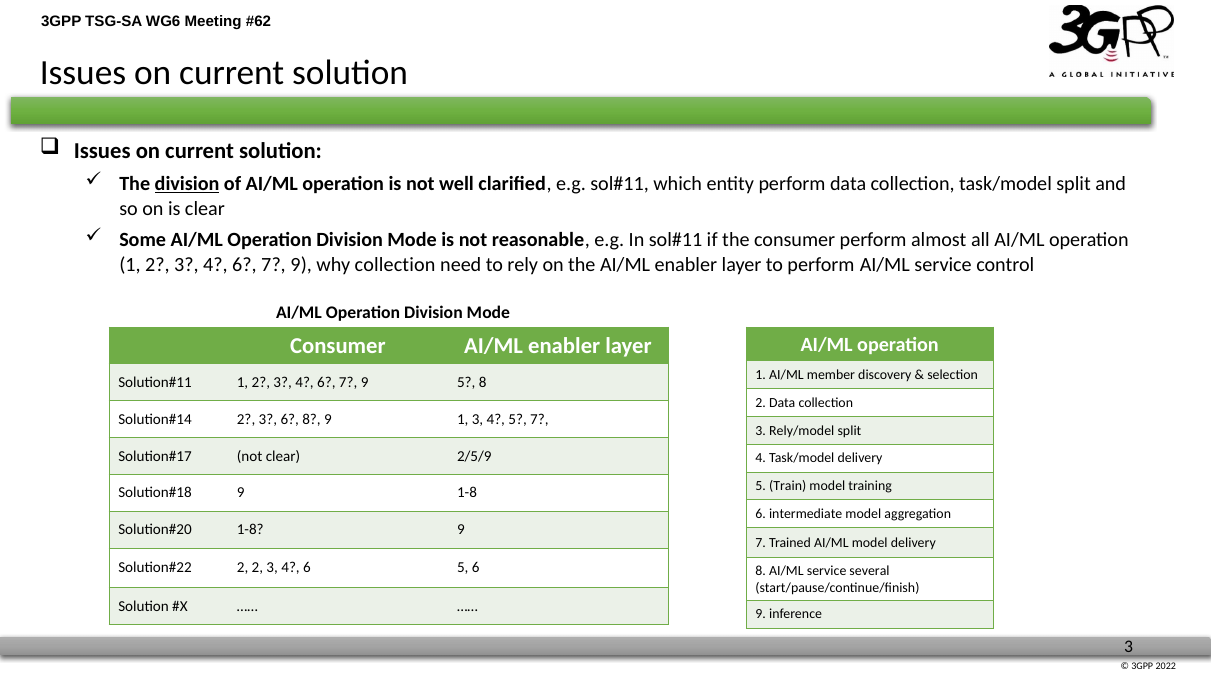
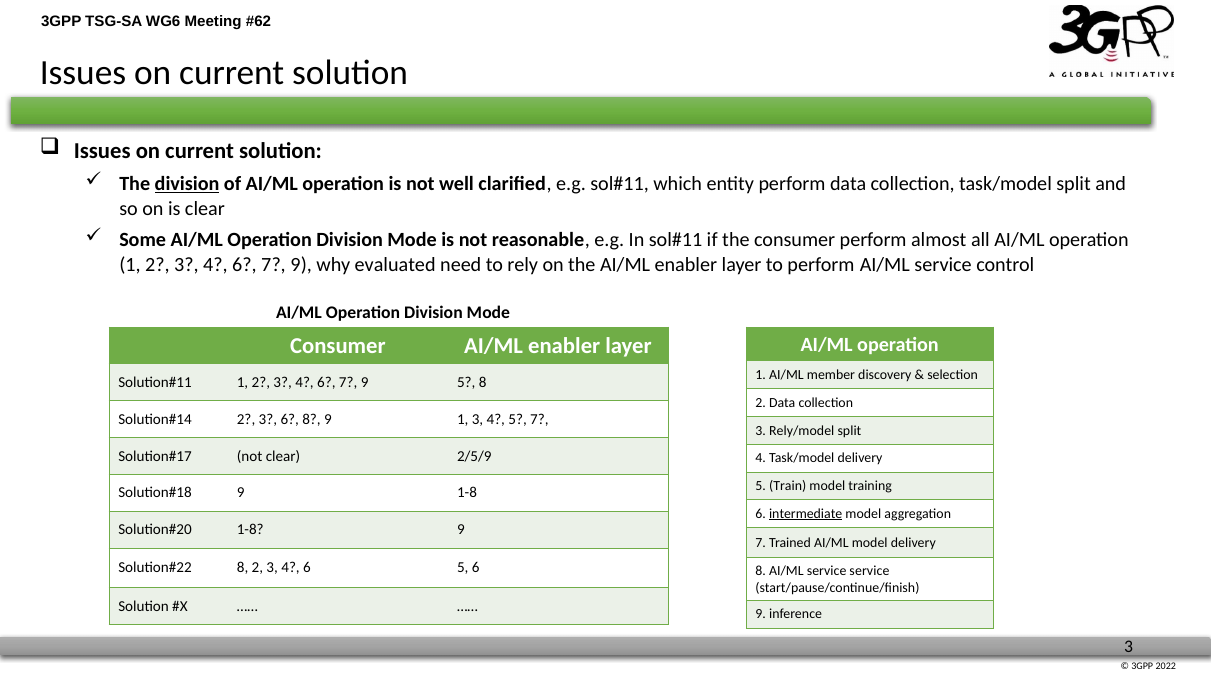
why collection: collection -> evaluated
intermediate underline: none -> present
2 at (243, 568): 2 -> 8
service several: several -> service
